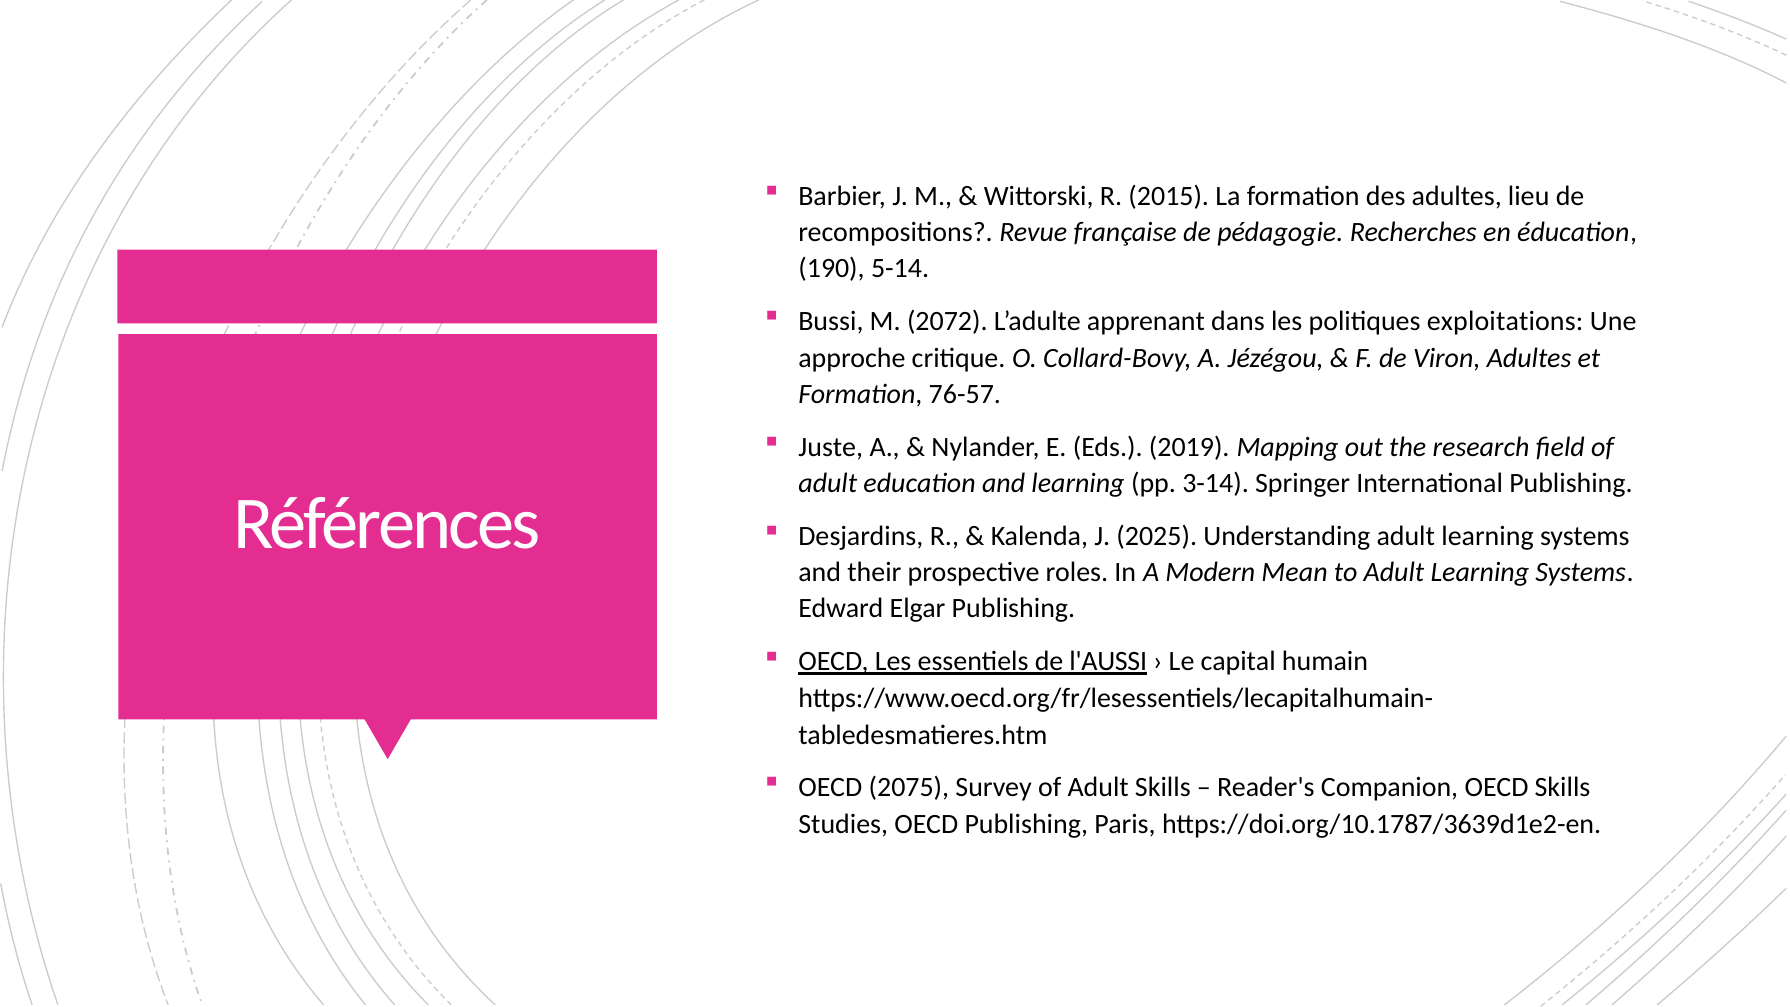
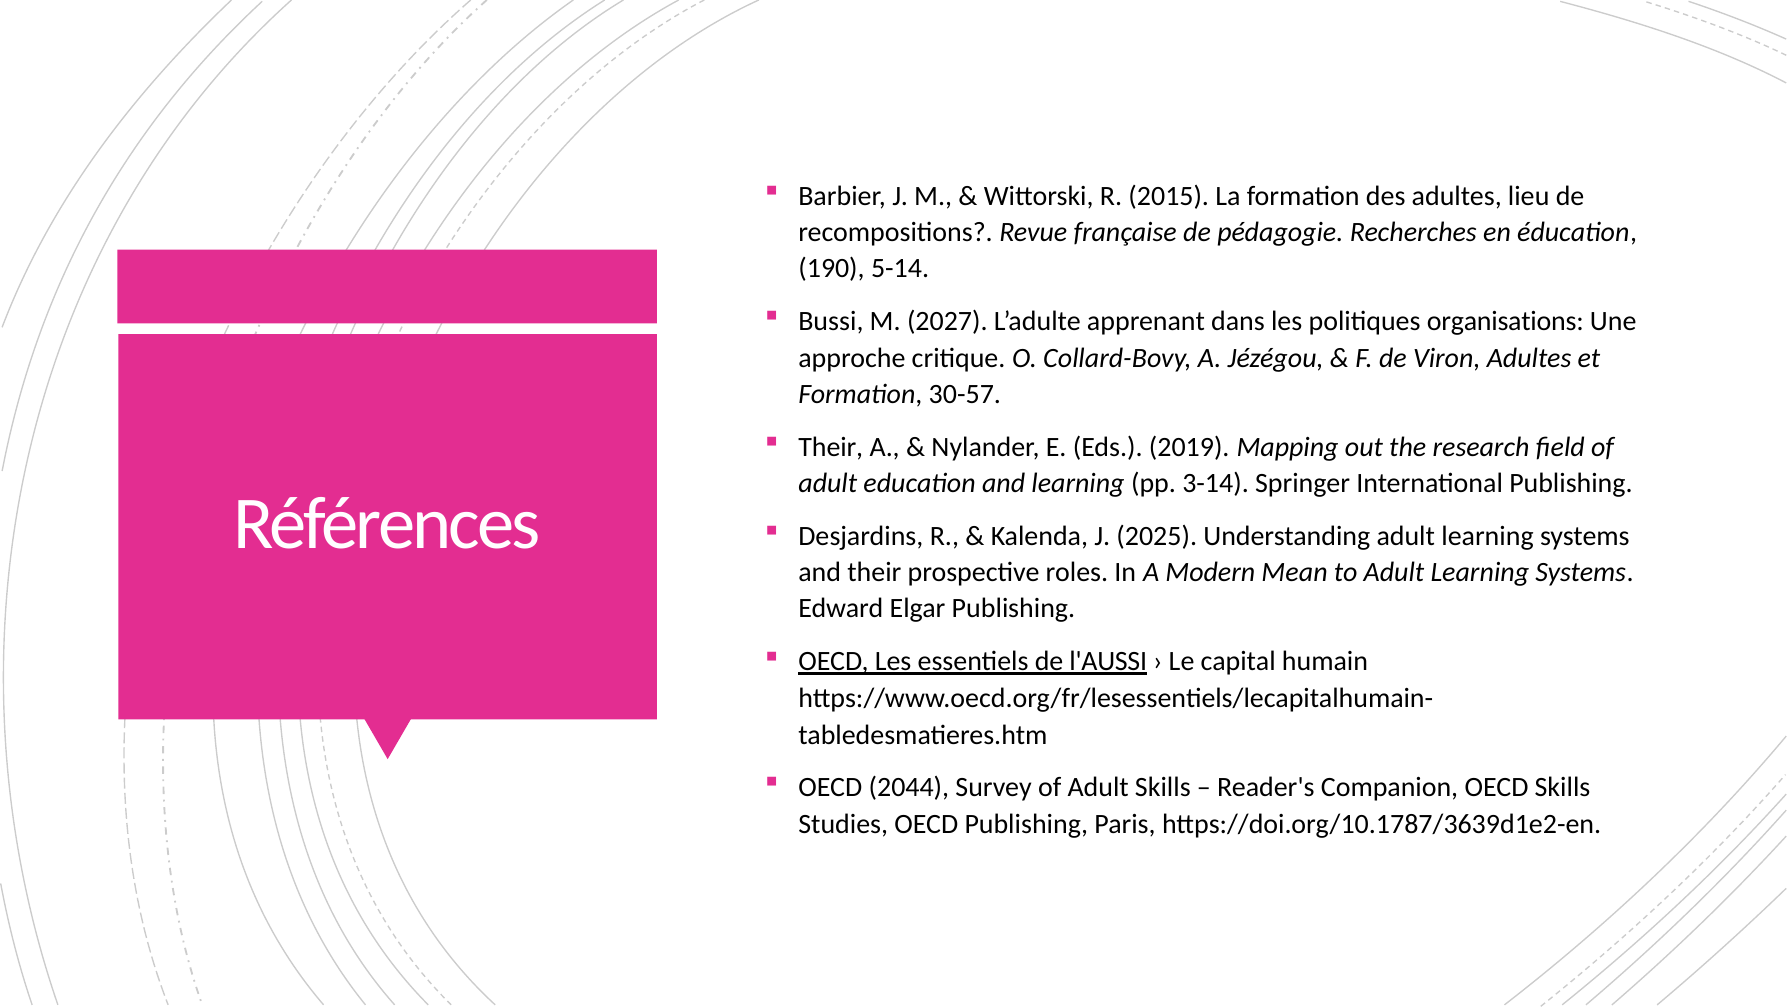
2072: 2072 -> 2027
exploitations: exploitations -> organisations
76-57: 76-57 -> 30-57
Juste at (831, 447): Juste -> Their
2075: 2075 -> 2044
